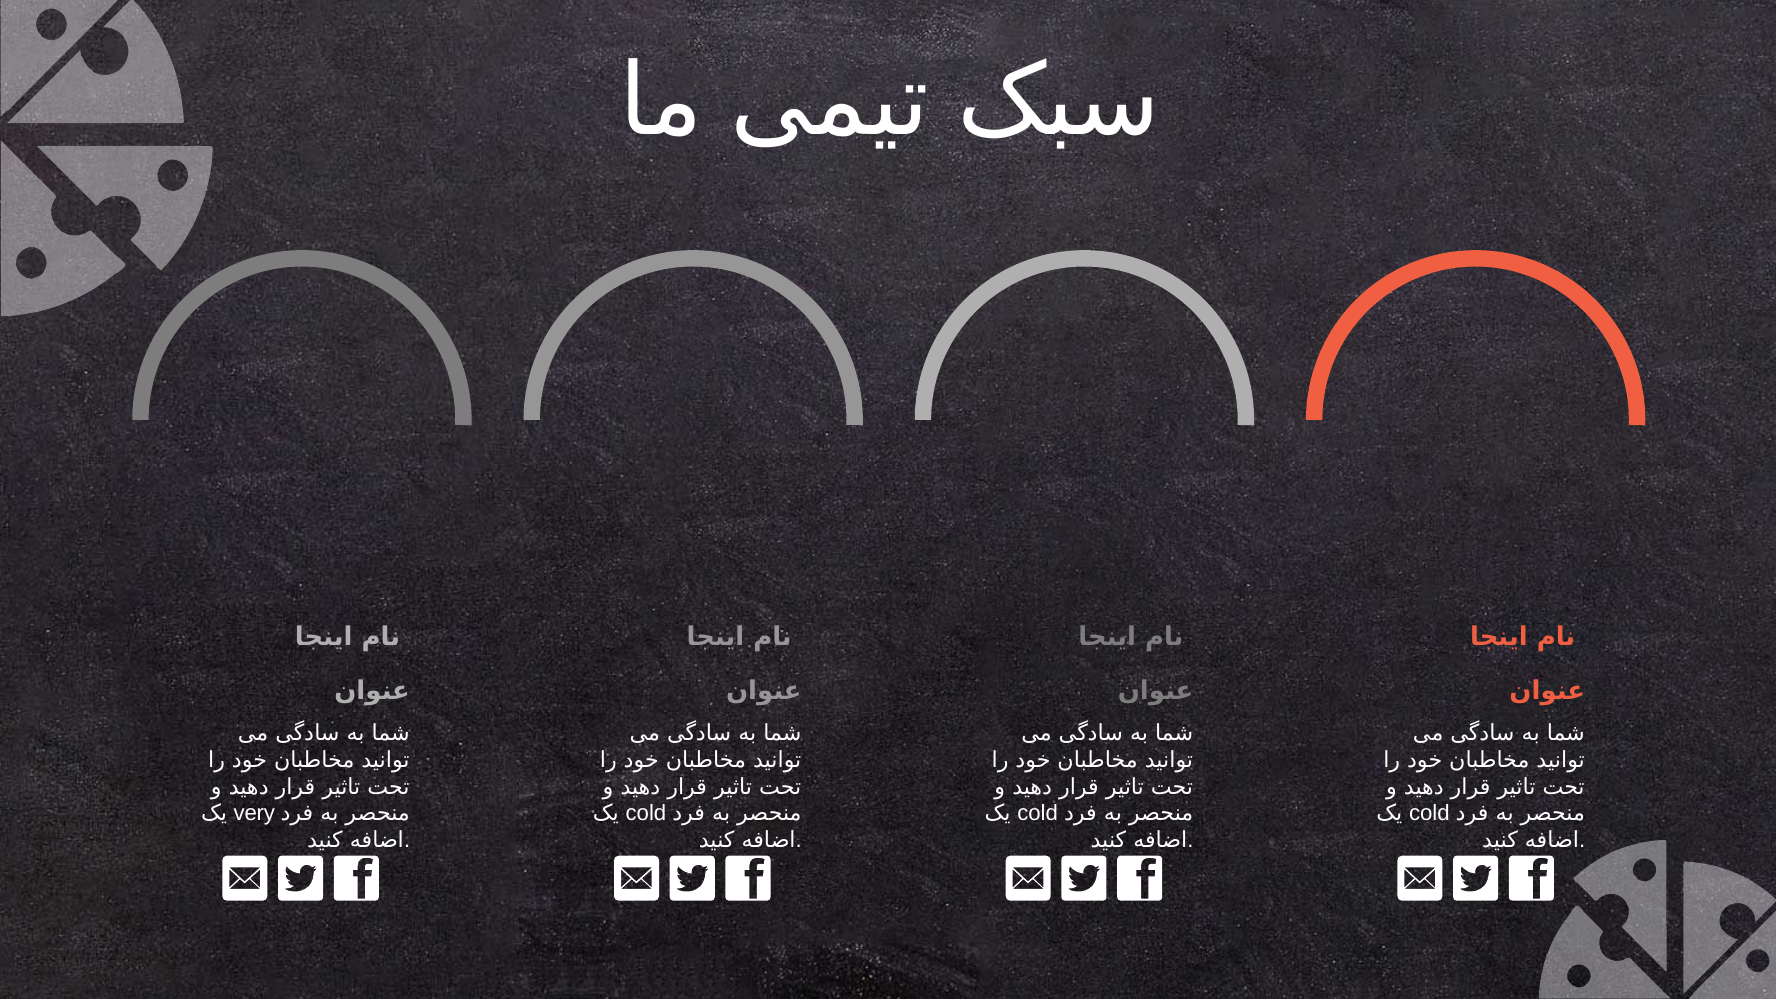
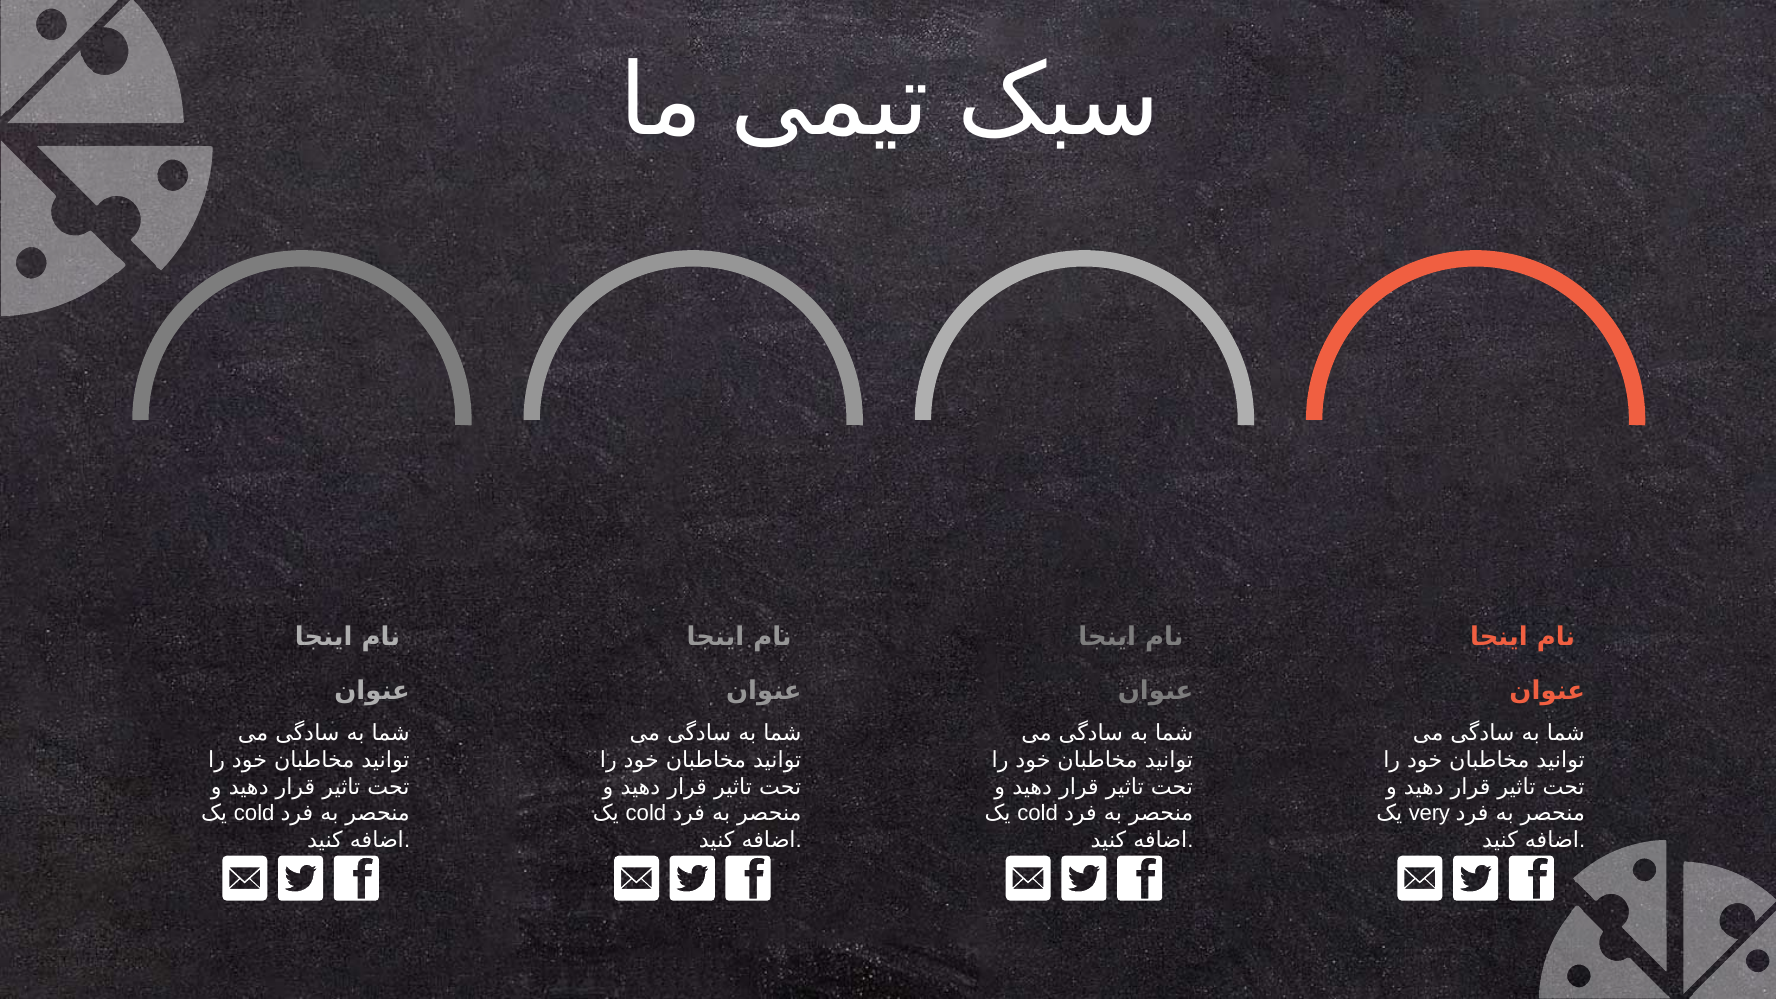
very at (254, 813): very -> cold
cold at (1429, 813): cold -> very
